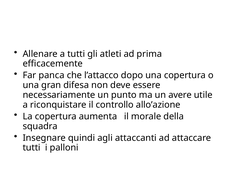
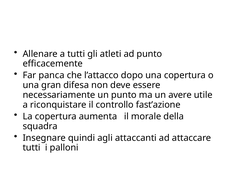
ad prima: prima -> punto
allo’azione: allo’azione -> fast’azione
